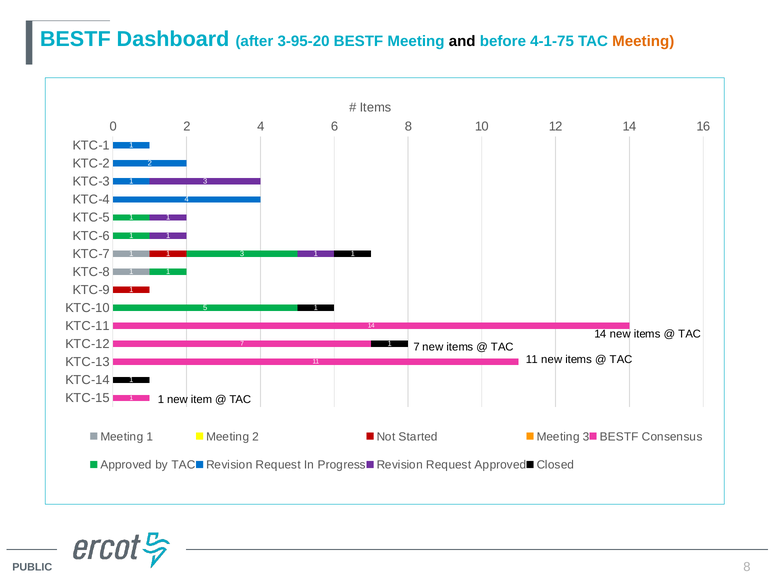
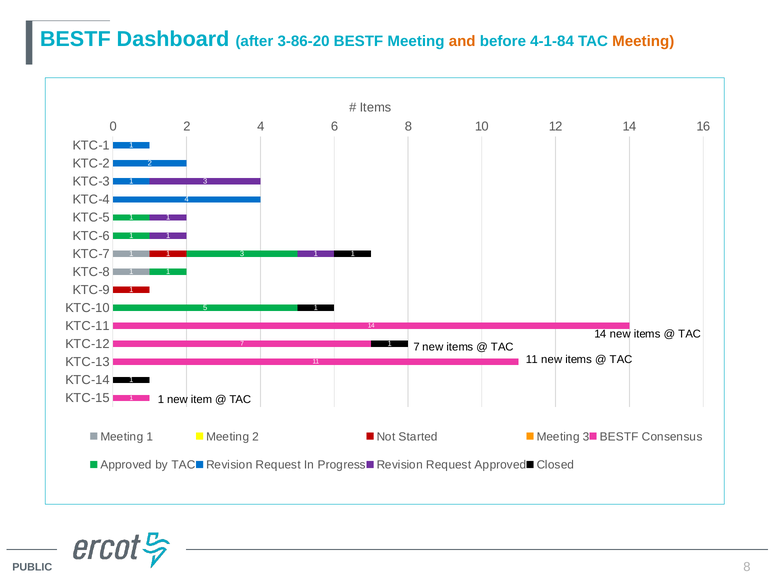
3-95-20: 3-95-20 -> 3-86-20
and colour: black -> orange
4-1-75: 4-1-75 -> 4-1-84
